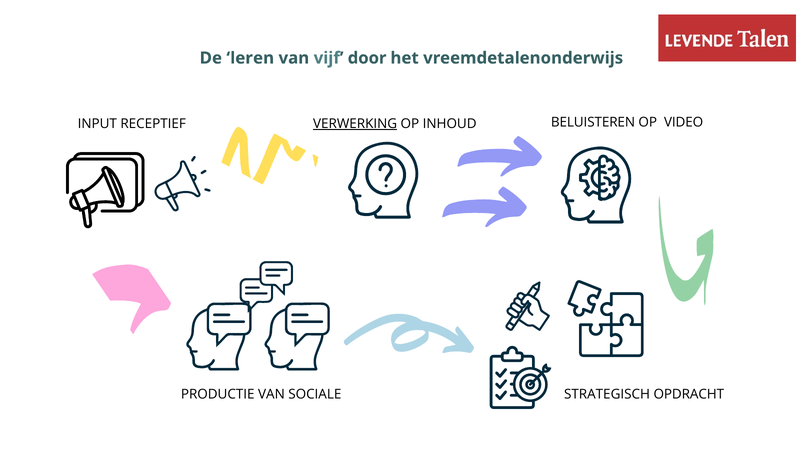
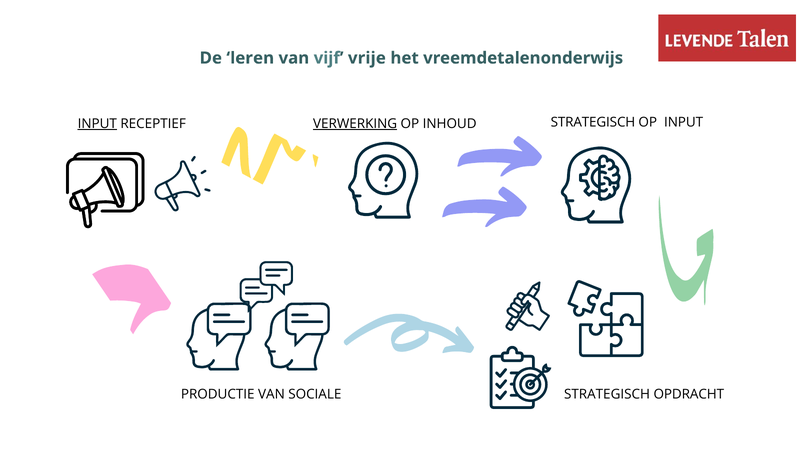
door: door -> vrije
INPUT at (97, 124) underline: none -> present
INHOUD BELUISTEREN: BELUISTEREN -> STRATEGISCH
OP VIDEO: VIDEO -> INPUT
